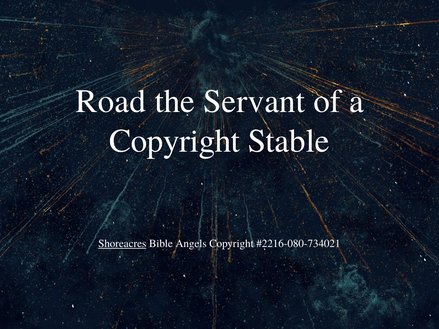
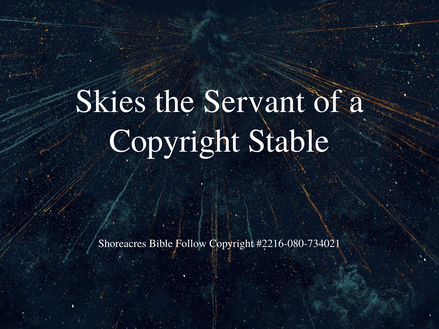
Road: Road -> Skies
Shoreacres underline: present -> none
Angels: Angels -> Follow
